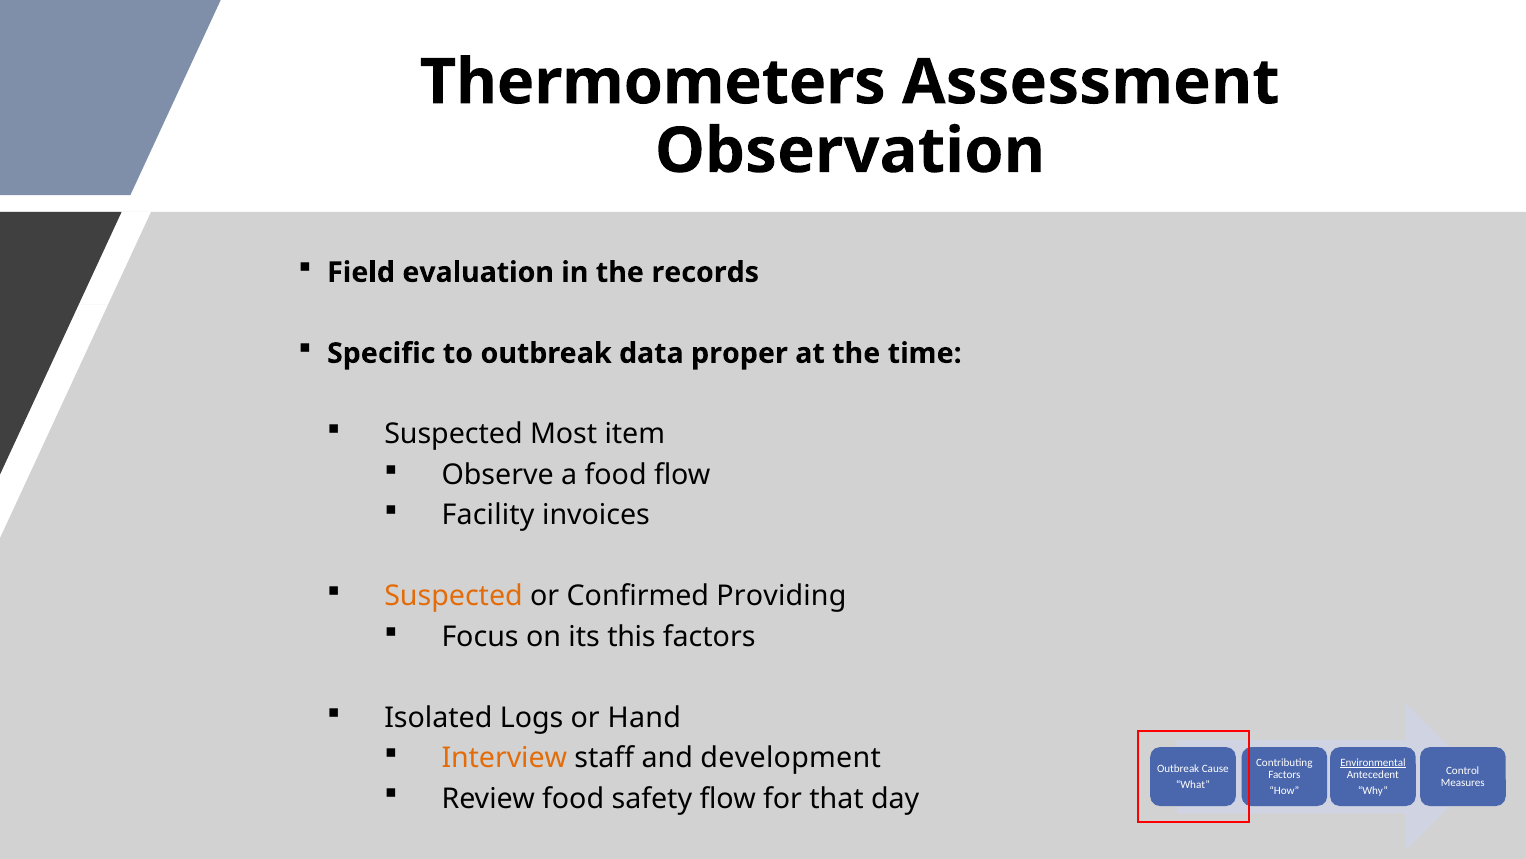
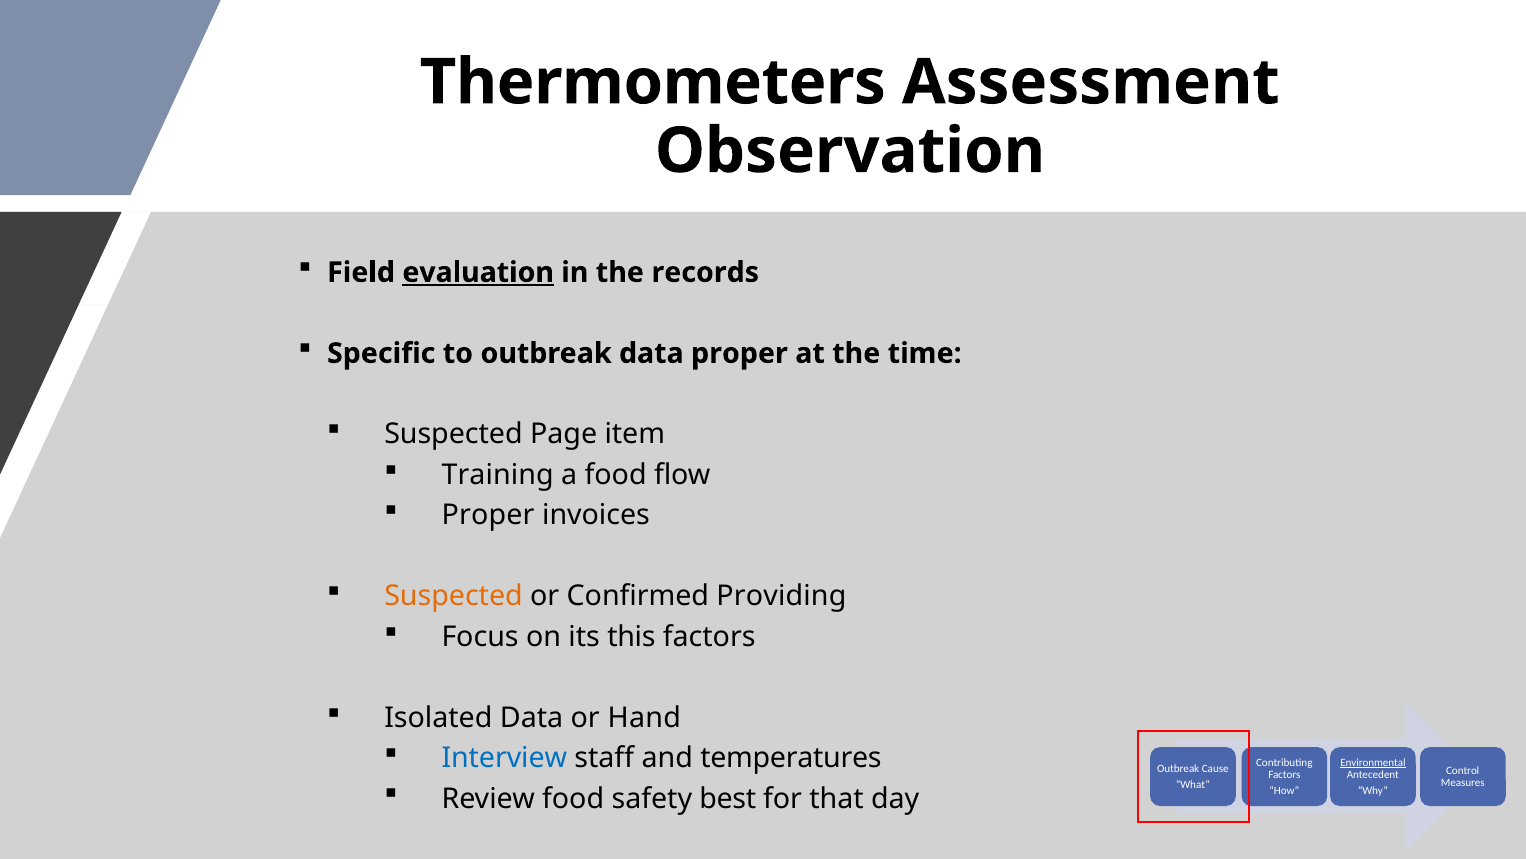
evaluation underline: none -> present
Most: Most -> Page
Observe: Observe -> Training
Facility at (488, 515): Facility -> Proper
Isolated Logs: Logs -> Data
Interview colour: orange -> blue
development: development -> temperatures
safety flow: flow -> best
